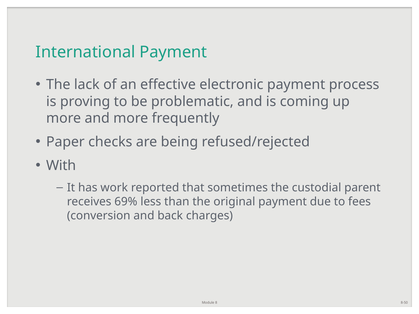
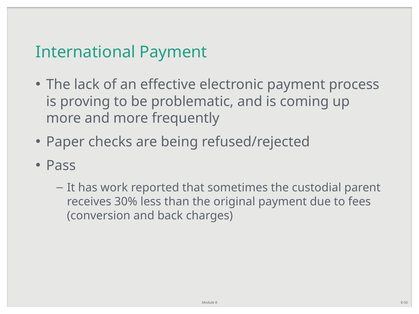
With: With -> Pass
69%: 69% -> 30%
